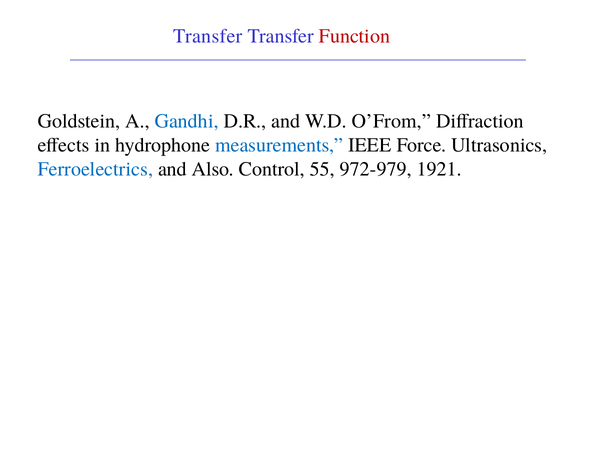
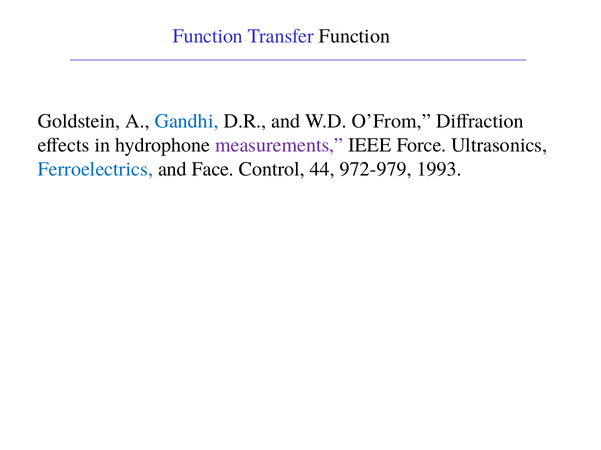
Transfer at (208, 36): Transfer -> Function
Function at (354, 36) colour: red -> black
measurements colour: blue -> purple
Also: Also -> Face
55: 55 -> 44
1921: 1921 -> 1993
